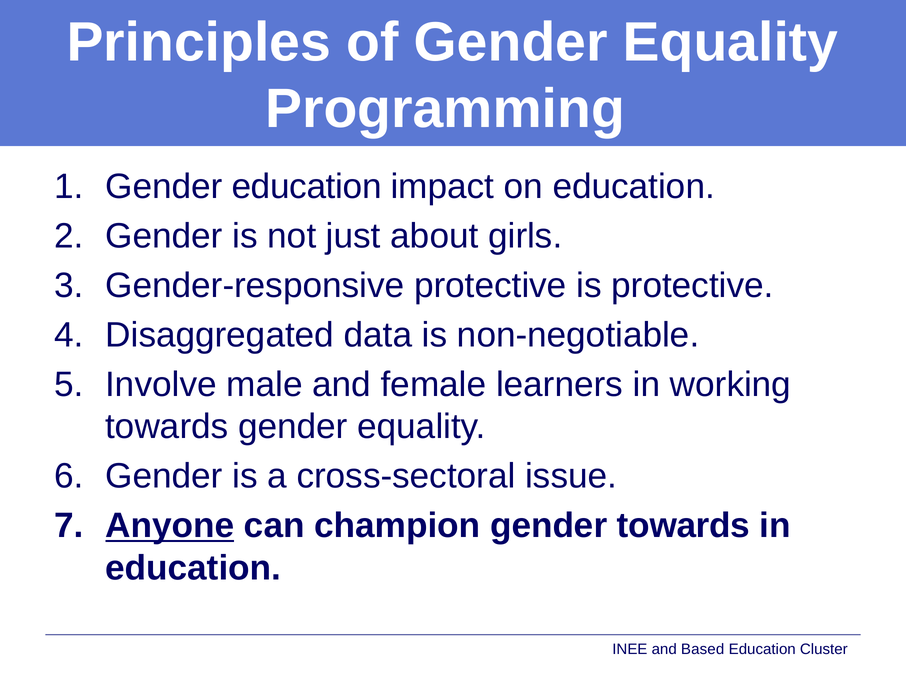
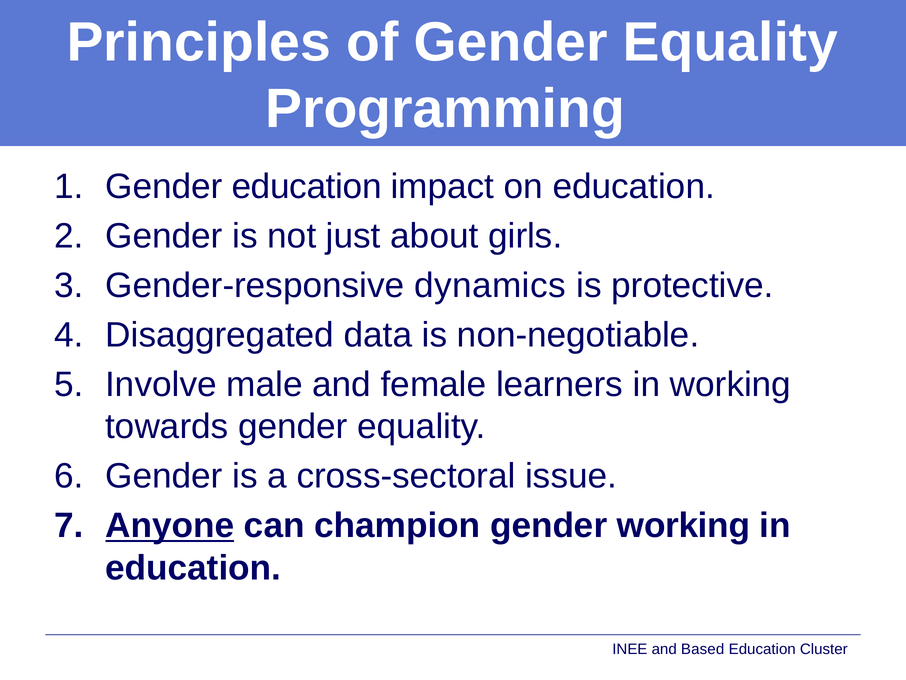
Gender-responsive protective: protective -> dynamics
gender towards: towards -> working
